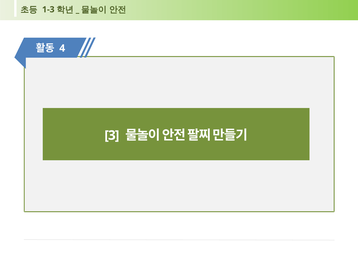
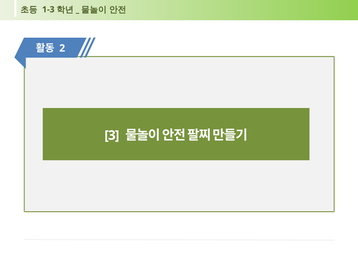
4: 4 -> 2
